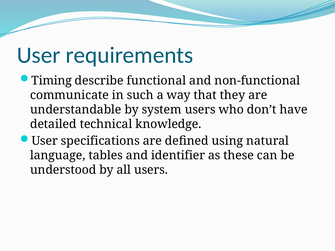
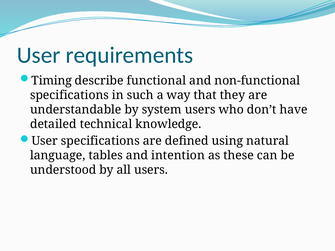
communicate at (69, 95): communicate -> specifications
identifier: identifier -> intention
